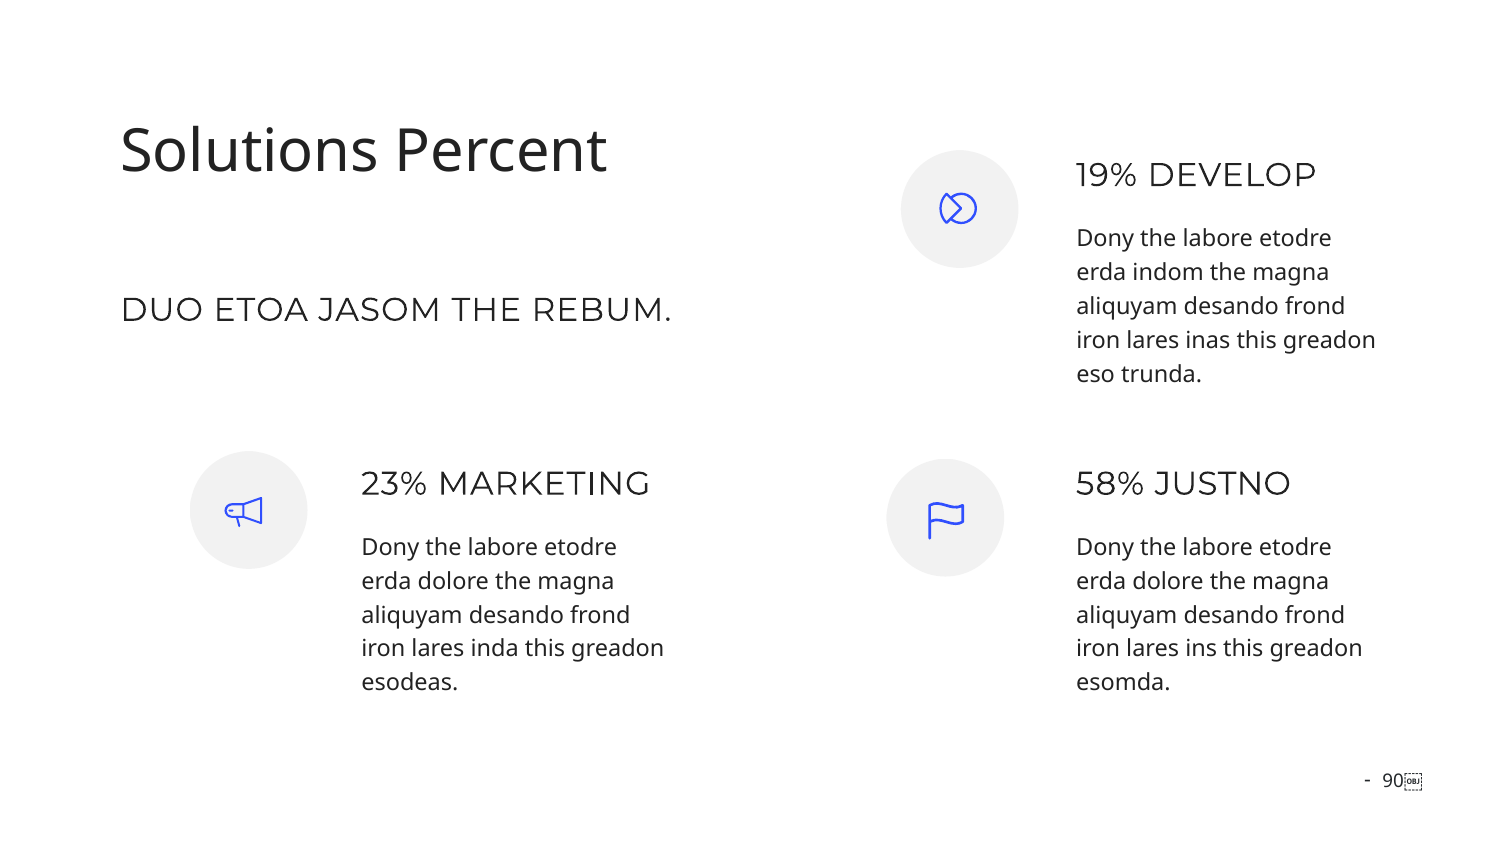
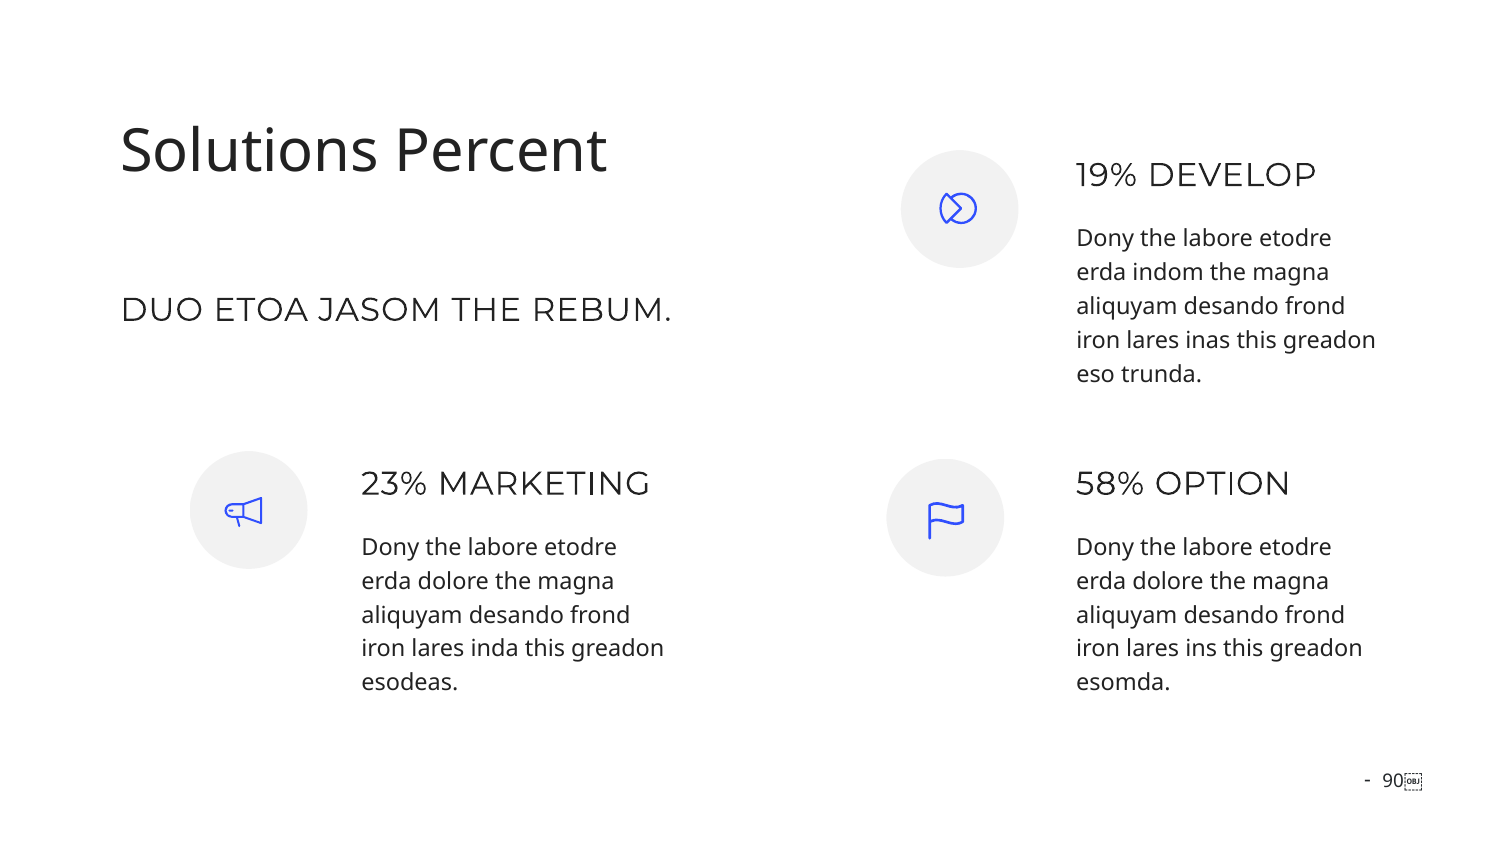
JUSTNO: JUSTNO -> OPTION
